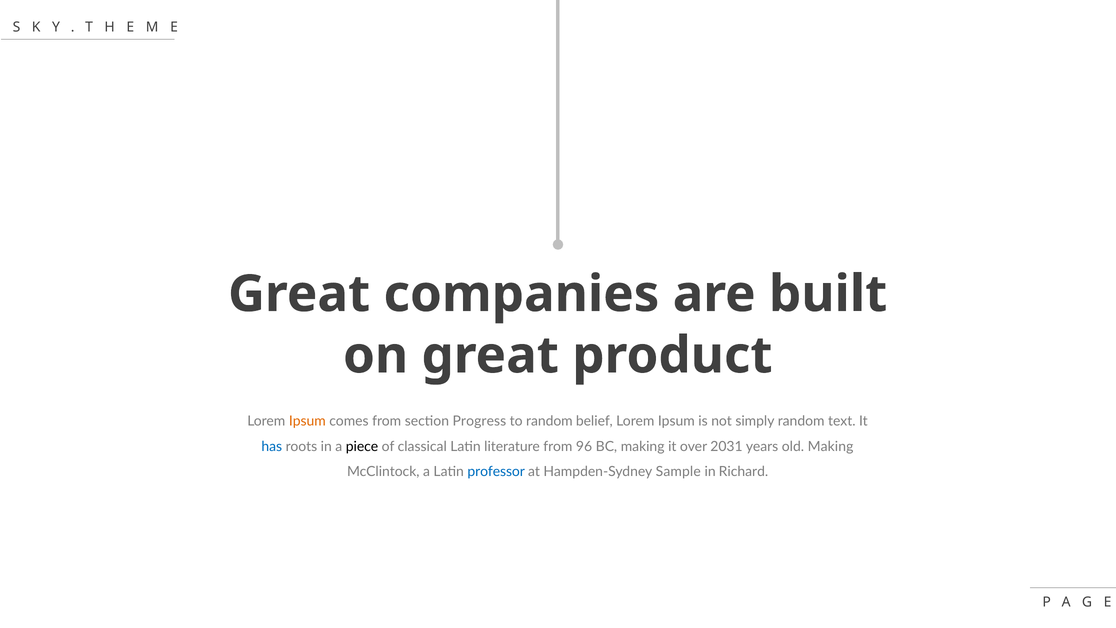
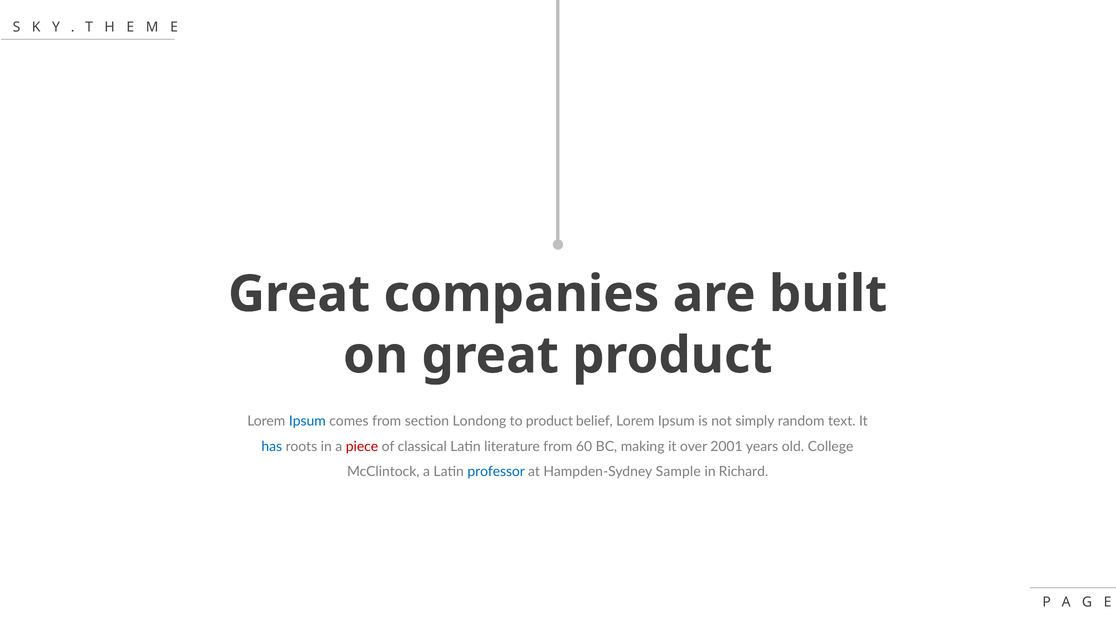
Ipsum at (307, 421) colour: orange -> blue
Progress: Progress -> Londong
to random: random -> product
piece colour: black -> red
96: 96 -> 60
2031: 2031 -> 2001
old Making: Making -> College
